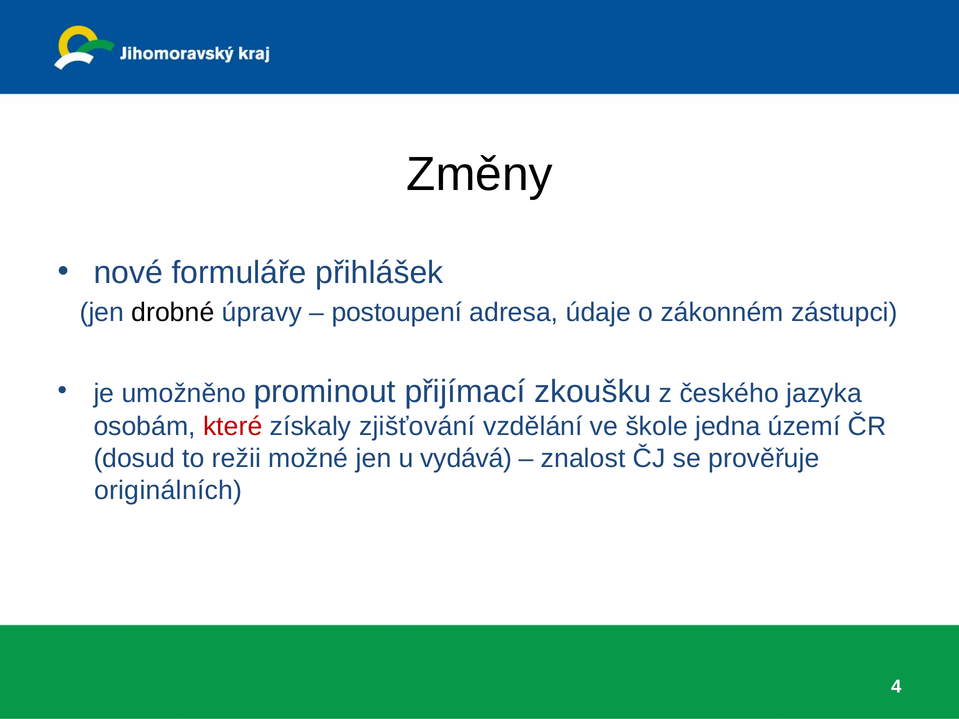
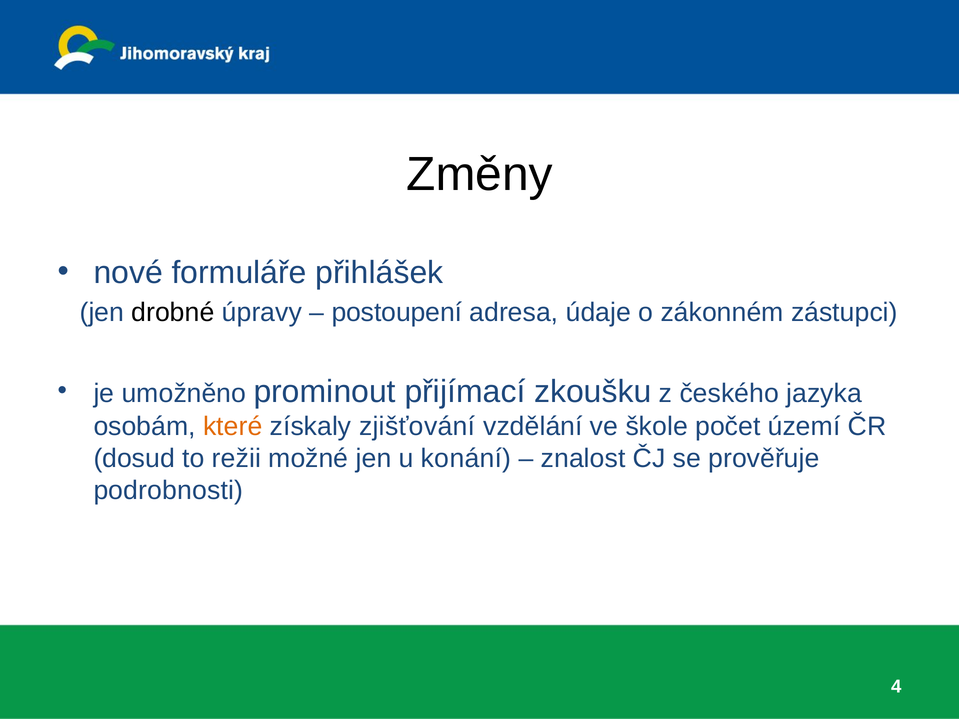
které colour: red -> orange
jedna: jedna -> počet
vydává: vydává -> konání
originálních: originálních -> podrobnosti
